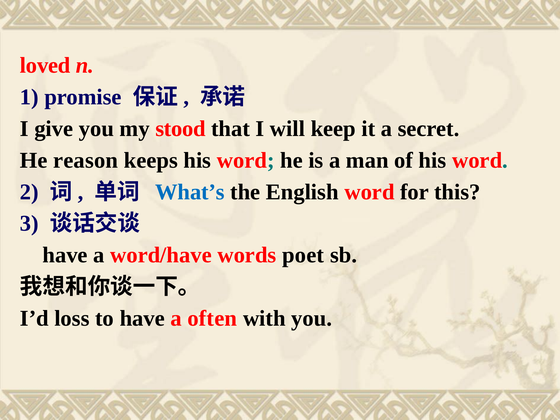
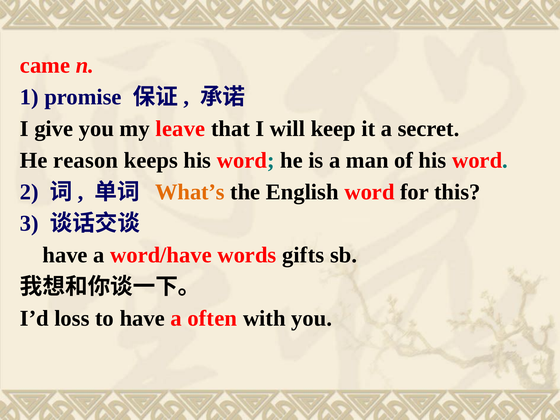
loved: loved -> came
stood: stood -> leave
What’s colour: blue -> orange
poet: poet -> gifts
